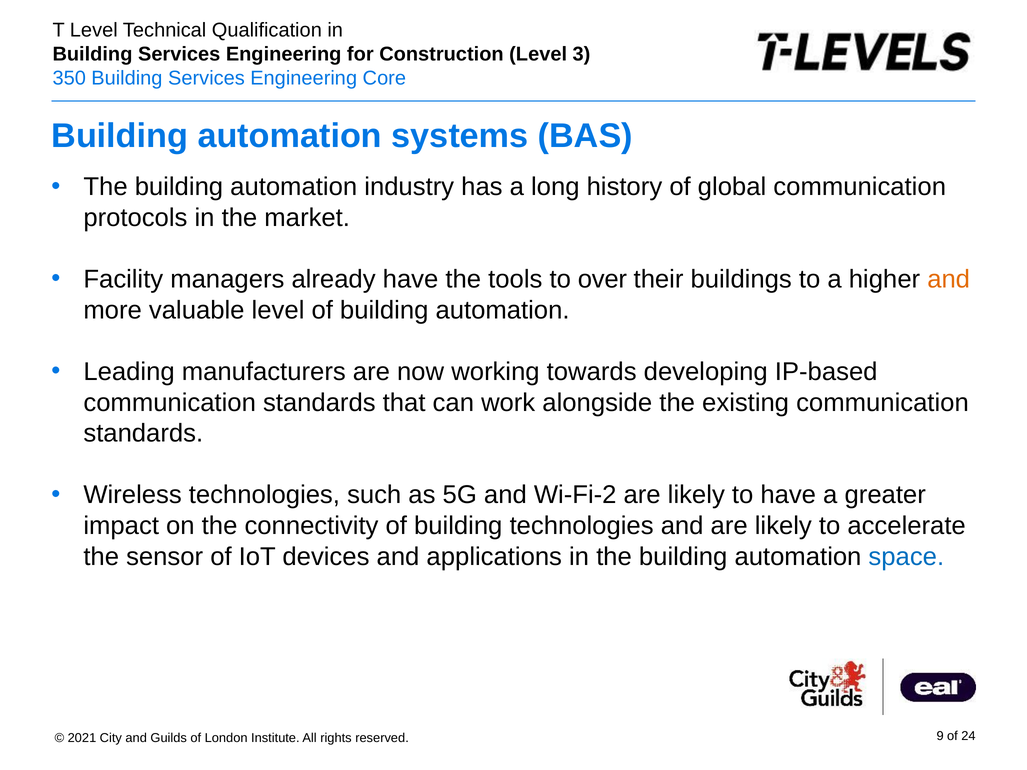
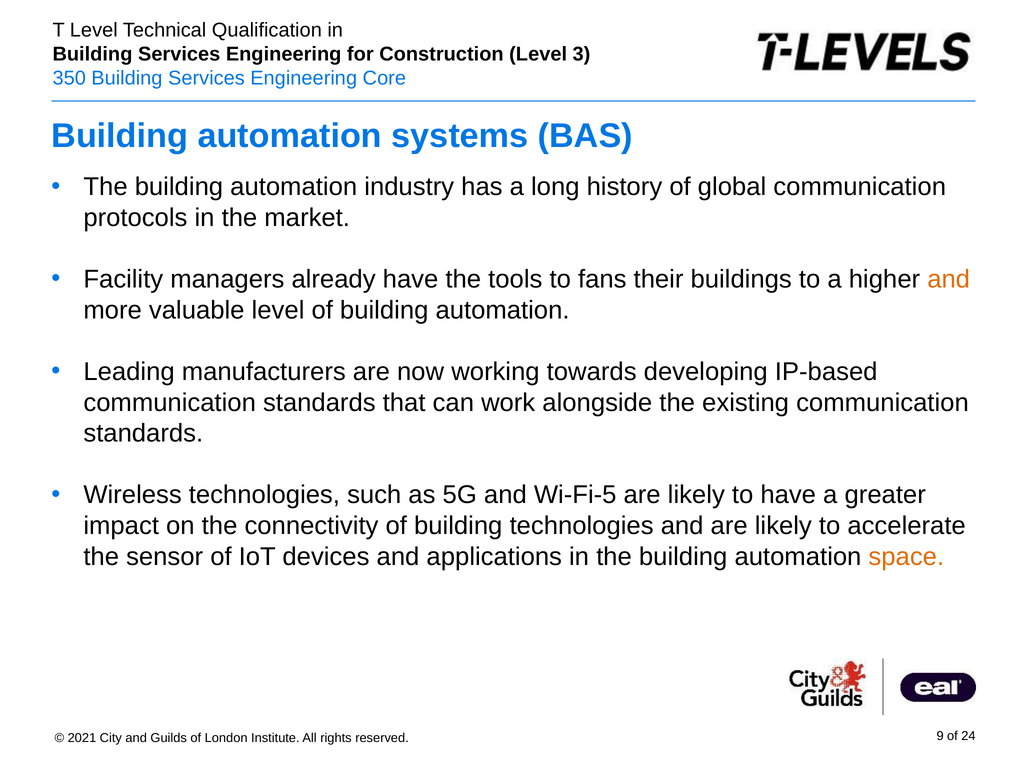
over: over -> fans
Wi-Fi-2: Wi-Fi-2 -> Wi-Fi-5
space colour: blue -> orange
